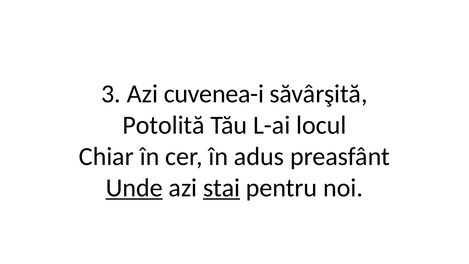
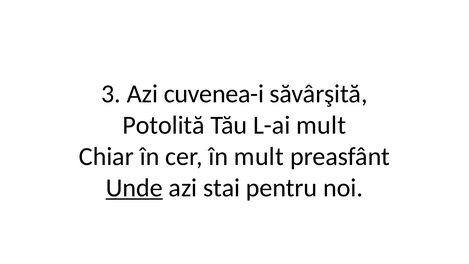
L-ai locul: locul -> mult
în adus: adus -> mult
stai underline: present -> none
